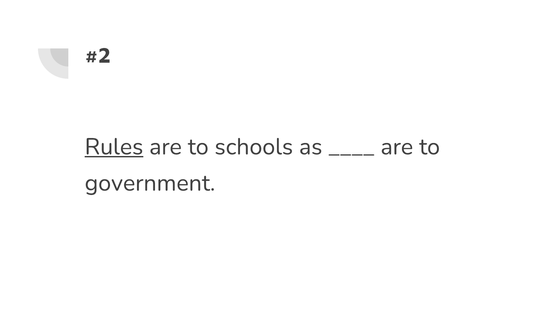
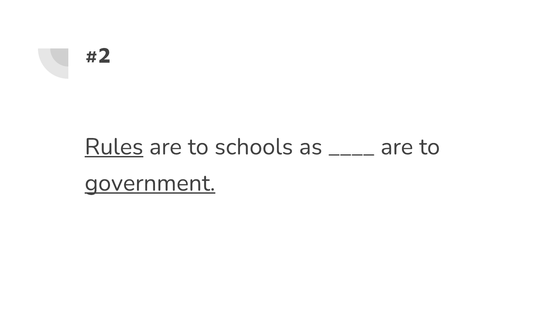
government underline: none -> present
